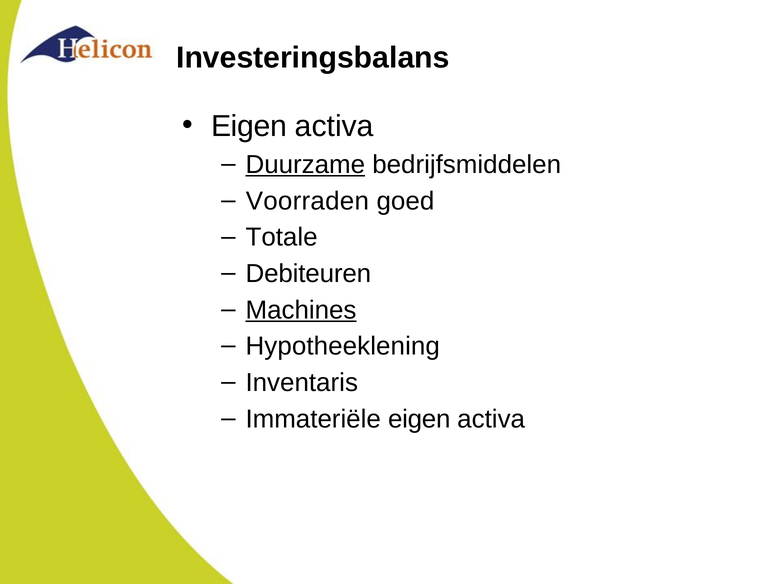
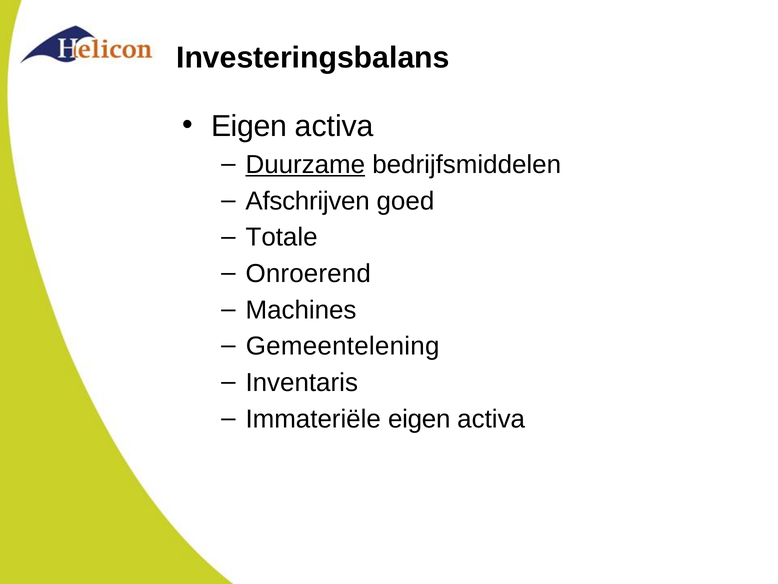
Voorraden: Voorraden -> Afschrijven
Debiteuren: Debiteuren -> Onroerend
Machines underline: present -> none
Hypotheeklening: Hypotheeklening -> Gemeentelening
